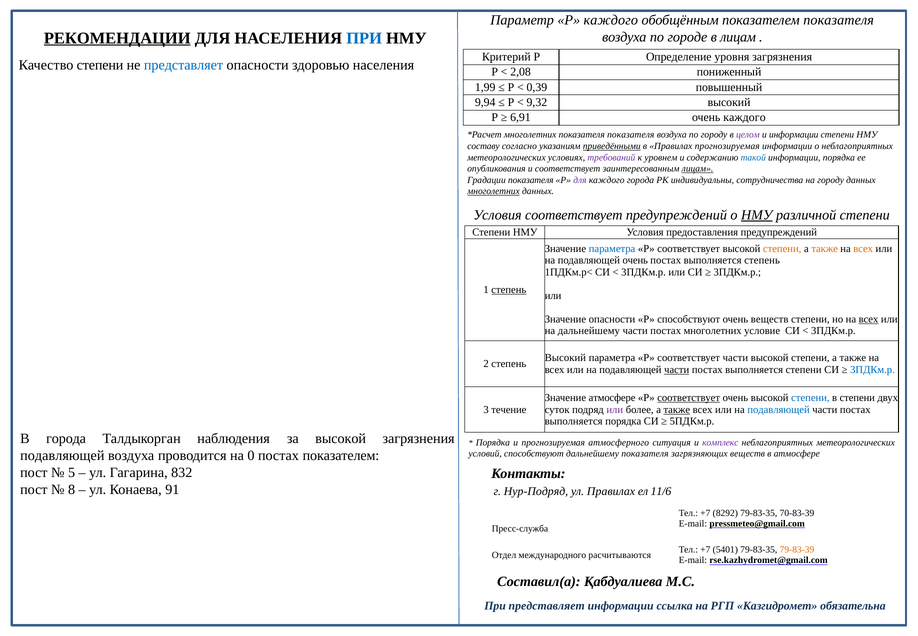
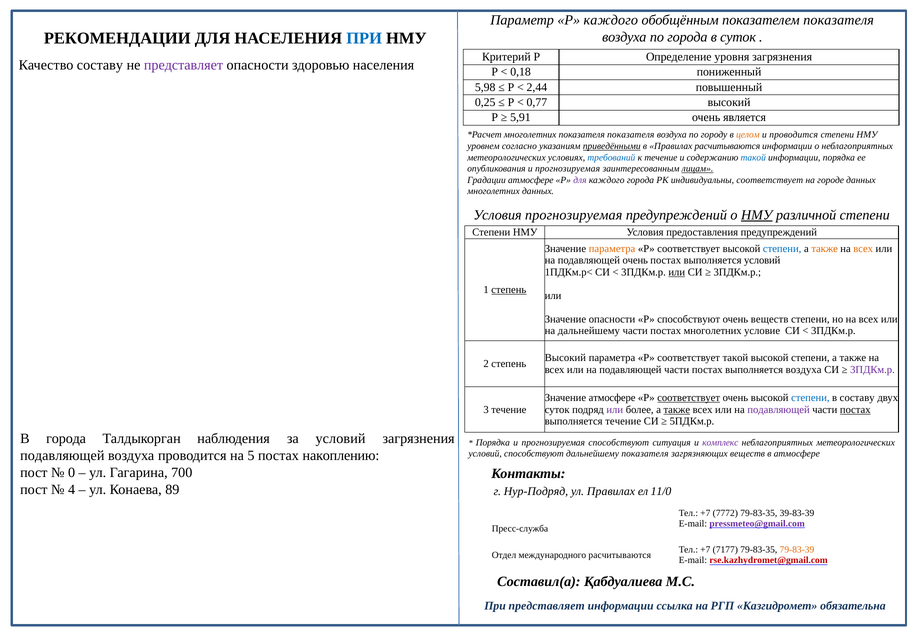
РЕКОМЕНДАЦИИ underline: present -> none
по городе: городе -> города
в лицам: лицам -> суток
Качество степени: степени -> составу
представляет at (184, 65) colour: blue -> purple
2,08: 2,08 -> 0,18
1,99: 1,99 -> 5,98
0,39: 0,39 -> 2,44
9,94: 9,94 -> 0,25
9,32: 9,32 -> 0,77
6,91: 6,91 -> 5,91
очень каждого: каждого -> является
целом colour: purple -> orange
и информации: информации -> проводится
составу: составу -> уровнем
Правилах прогнозируемая: прогнозируемая -> расчитываются
требований colour: purple -> blue
к уровнем: уровнем -> течение
опубликования и соответствует: соответствует -> прогнозируемая
Градации показателя: показателя -> атмосфере
индивидуальны сотрудничества: сотрудничества -> соответствует
на городу: городу -> городе
многолетних at (494, 191) underline: present -> none
Условия соответствует: соответствует -> прогнозируемая
параметра at (612, 248) colour: blue -> orange
степени at (782, 248) colour: orange -> blue
выполняется степень: степень -> условий
или at (677, 272) underline: none -> present
всех at (869, 319) underline: present -> none
соответствует части: части -> такой
части at (677, 369) underline: present -> none
выполняется степени: степени -> воздуха
3ПДКм.р at (872, 369) colour: blue -> purple
в степени: степени -> составу
подавляющей at (779, 409) colour: blue -> purple
постах at (855, 409) underline: none -> present
выполняется порядка: порядка -> течение
за высокой: высокой -> условий
прогнозируемая атмосферного: атмосферного -> способствуют
0: 0 -> 5
постах показателем: показателем -> накоплению
5: 5 -> 0
832: 832 -> 700
8: 8 -> 4
91: 91 -> 89
11/6: 11/6 -> 11/0
8292: 8292 -> 7772
70-83-39: 70-83-39 -> 39-83-39
pressmeteo@gmail.com colour: black -> purple
5401: 5401 -> 7177
rse.kazhydromet@gmail.com colour: black -> red
